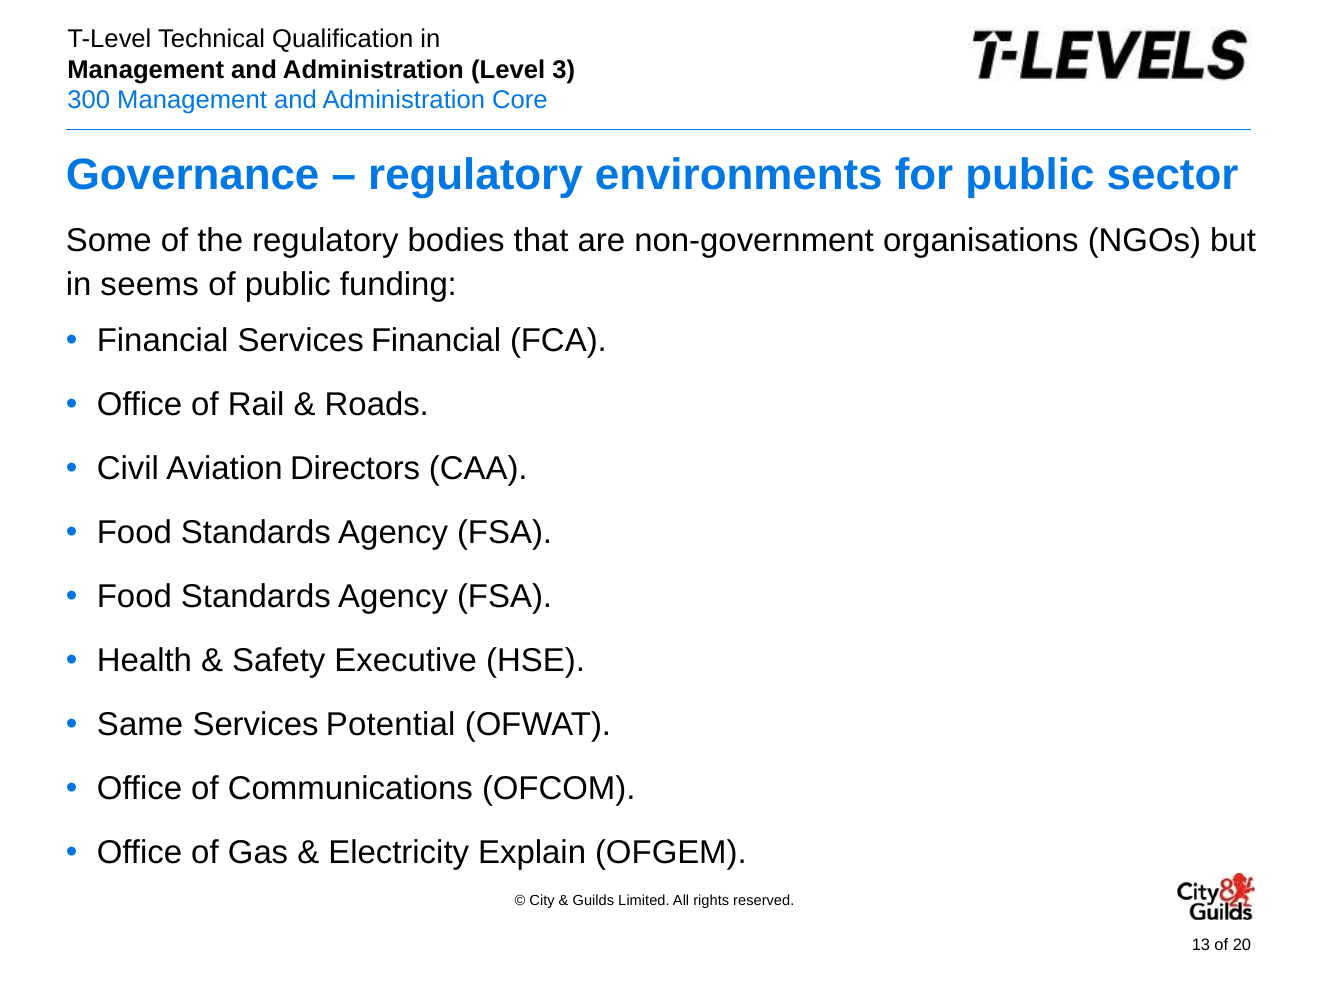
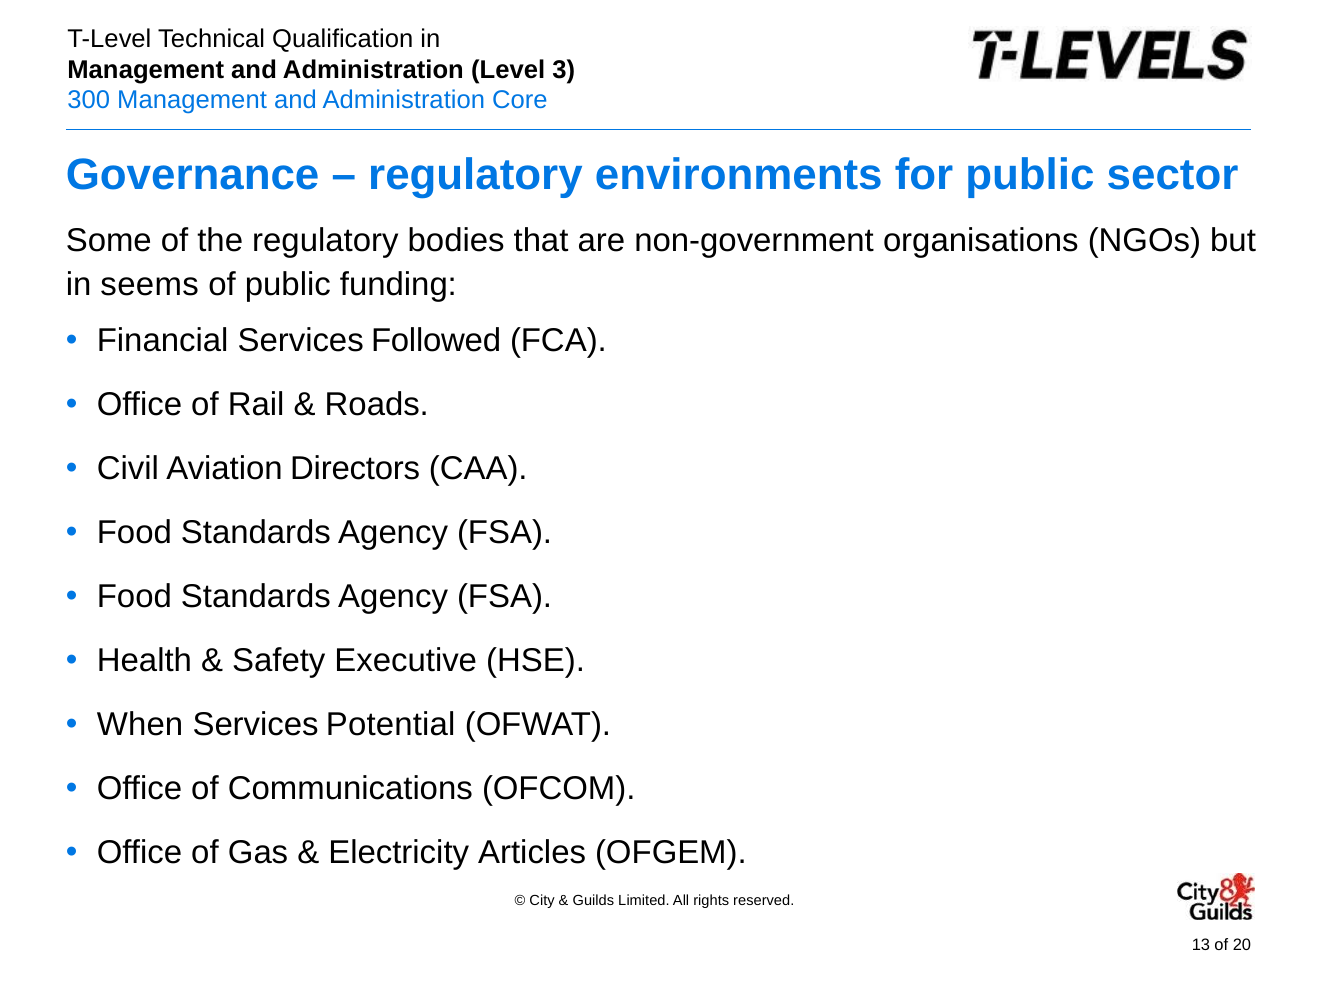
Services Financial: Financial -> Followed
Same: Same -> When
Explain: Explain -> Articles
